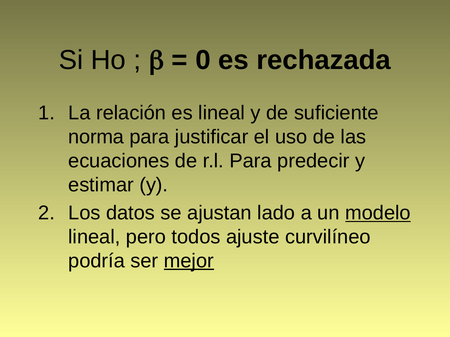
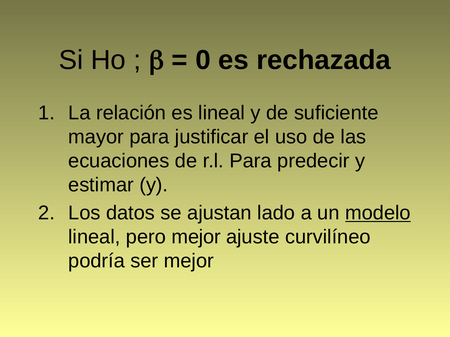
norma: norma -> mayor
pero todos: todos -> mejor
mejor at (189, 261) underline: present -> none
